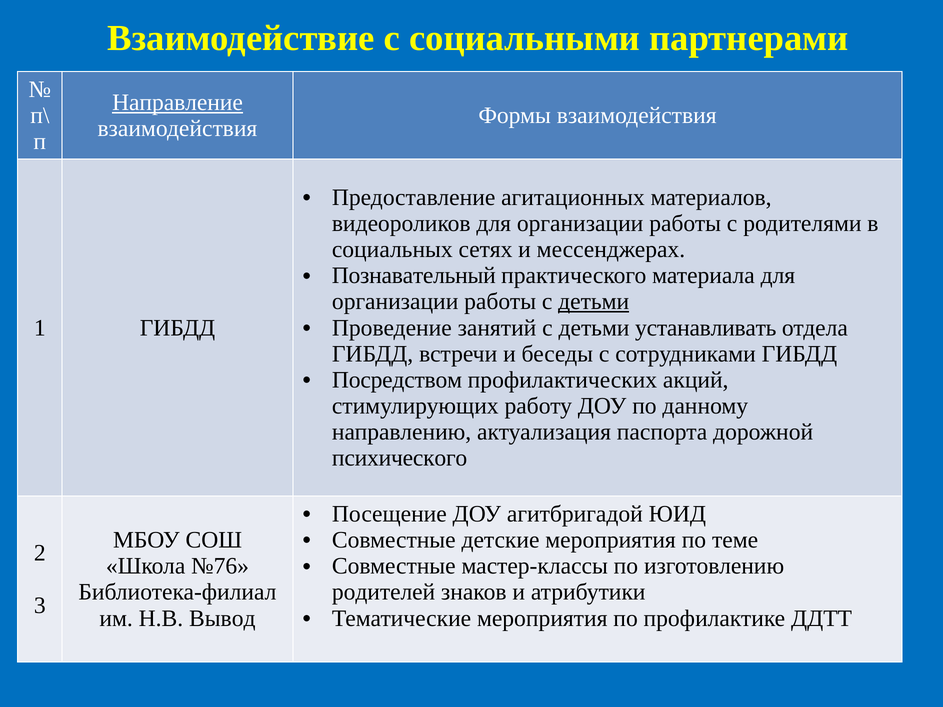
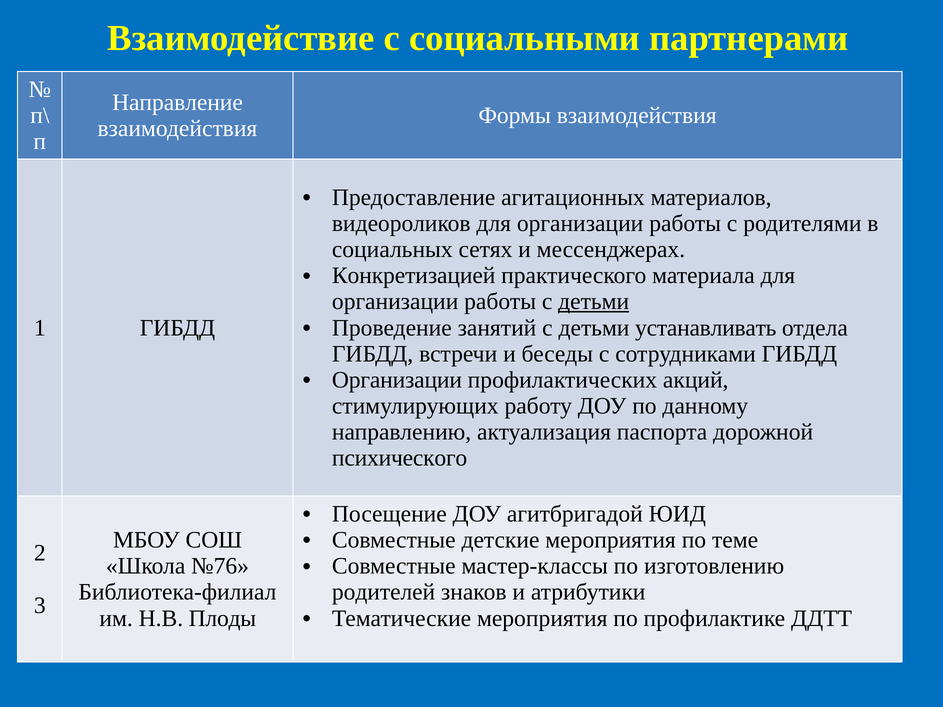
Направление underline: present -> none
Познавательный: Познавательный -> Конкретизацией
Посредством at (397, 380): Посредством -> Организации
Вывод: Вывод -> Плоды
